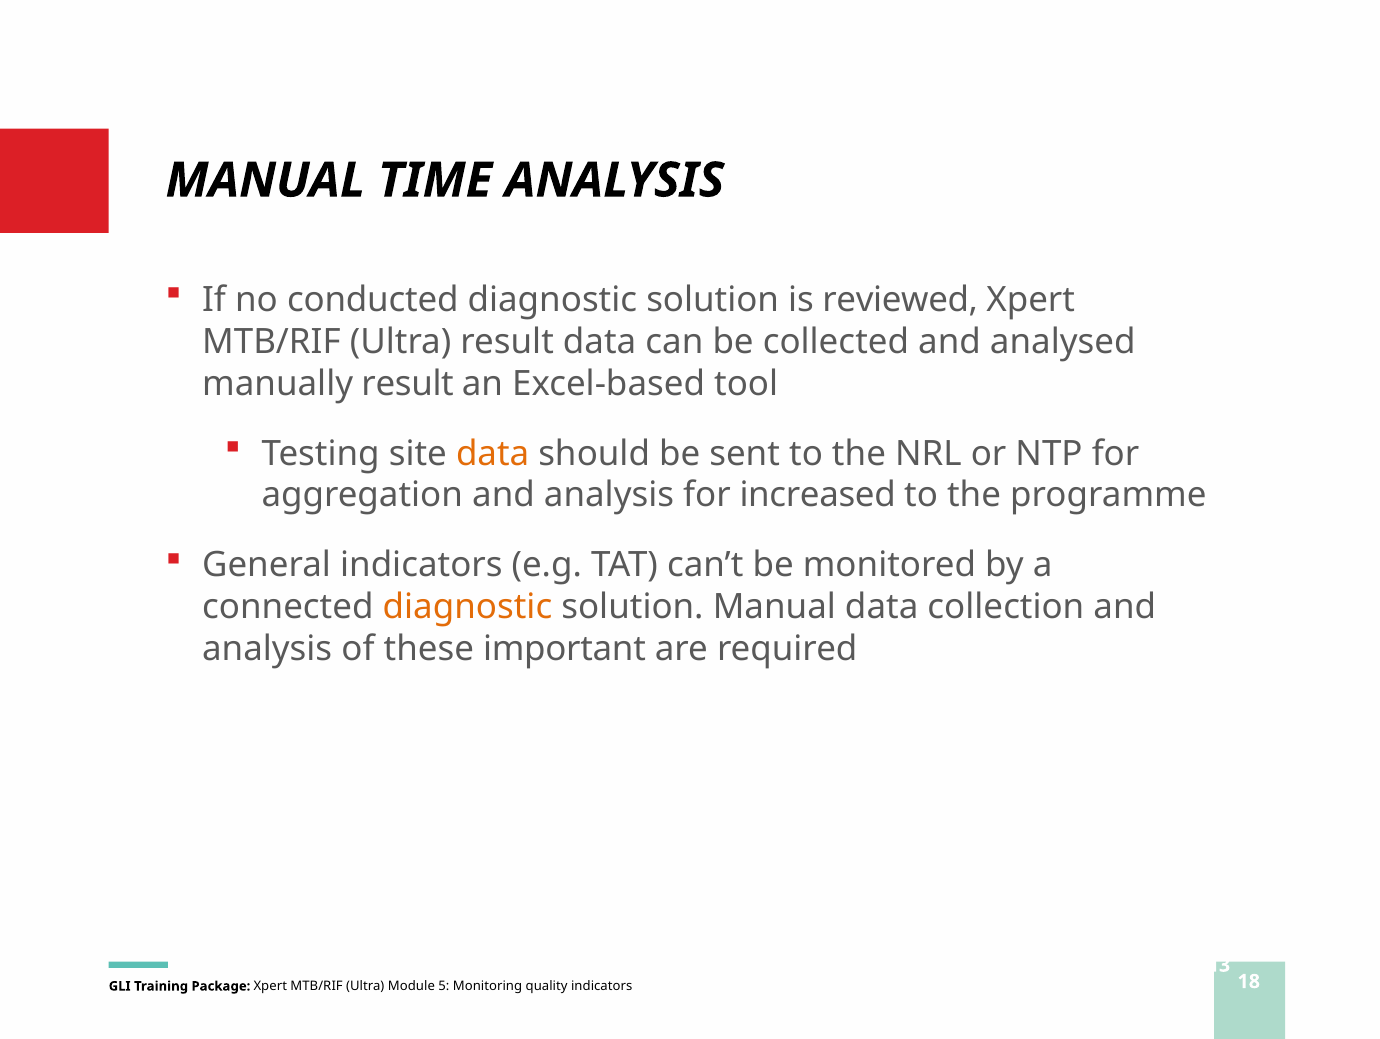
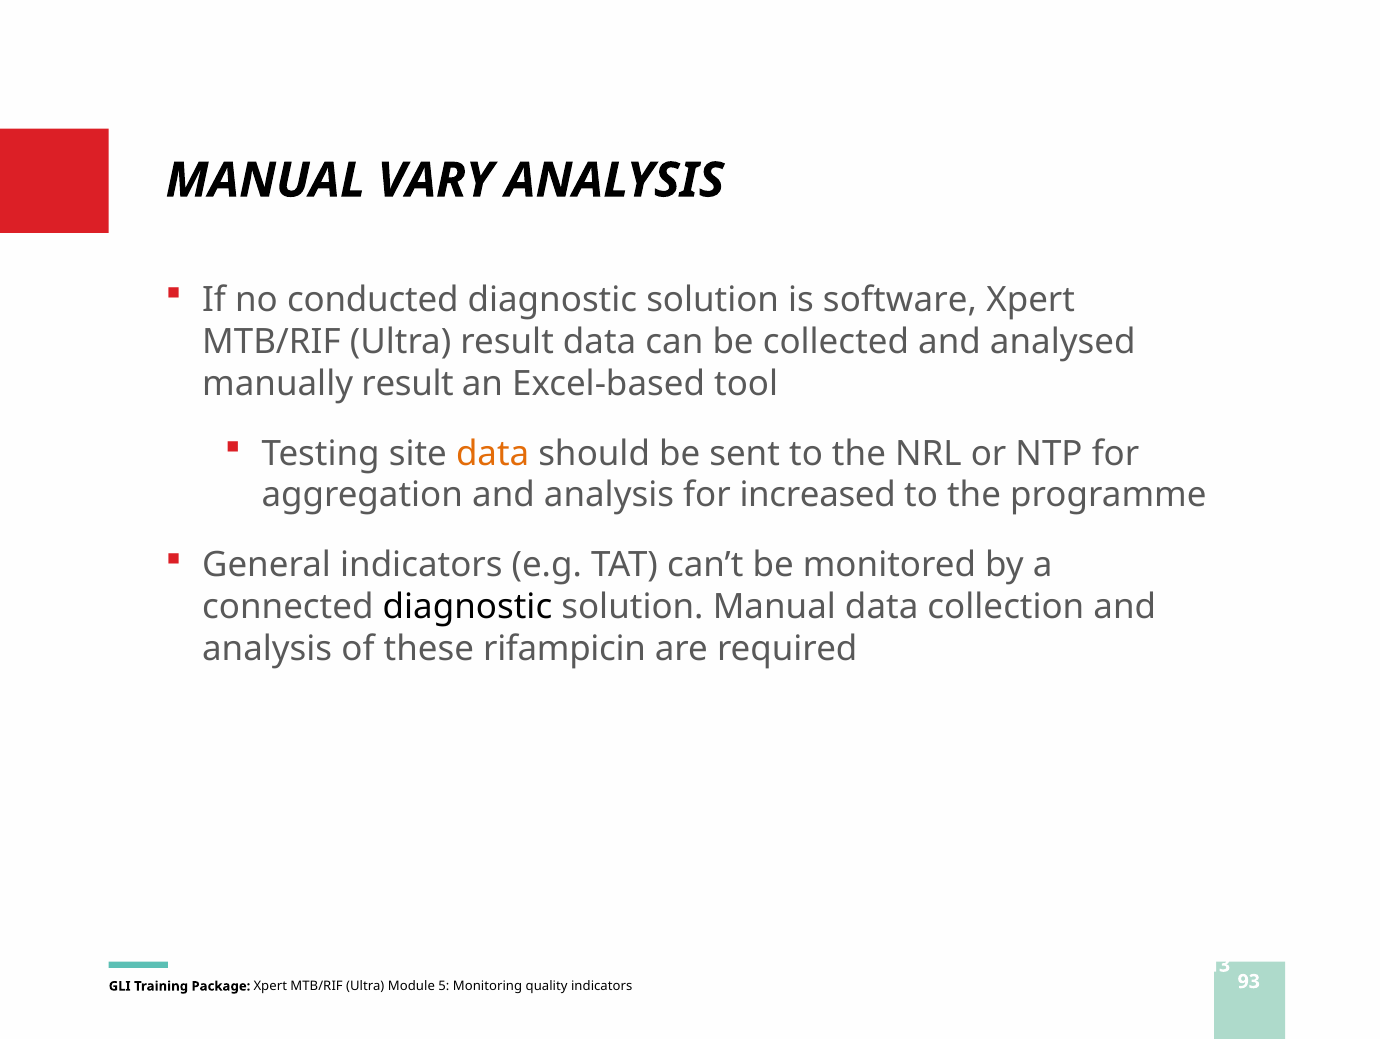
TIME: TIME -> VARY
reviewed: reviewed -> software
diagnostic at (467, 607) colour: orange -> black
important: important -> rifampicin
18: 18 -> 93
